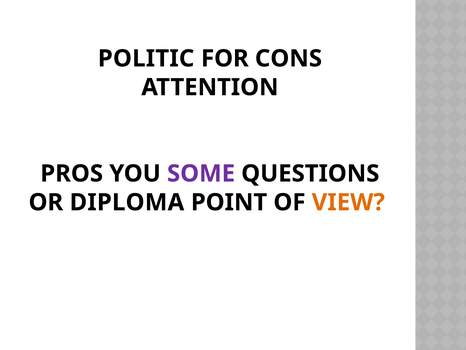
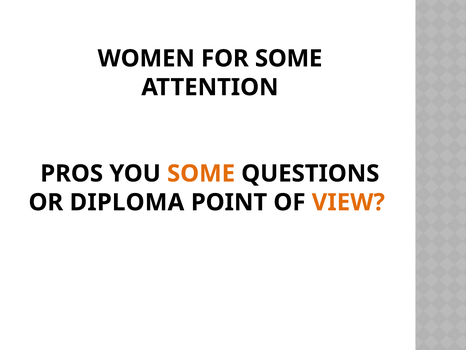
POLITIC: POLITIC -> WOMEN
FOR CONS: CONS -> SOME
SOME at (201, 173) colour: purple -> orange
